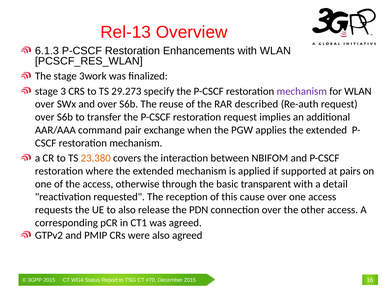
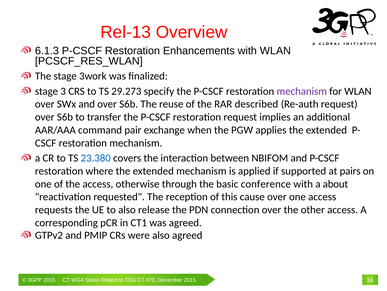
23.380 colour: orange -> blue
transparent: transparent -> conference
detail: detail -> about
